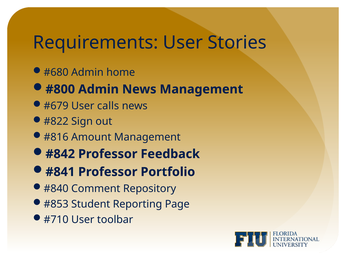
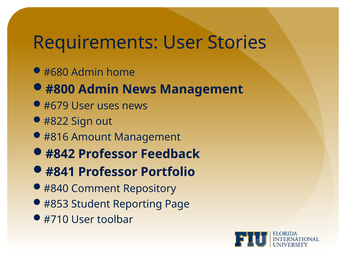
calls: calls -> uses
